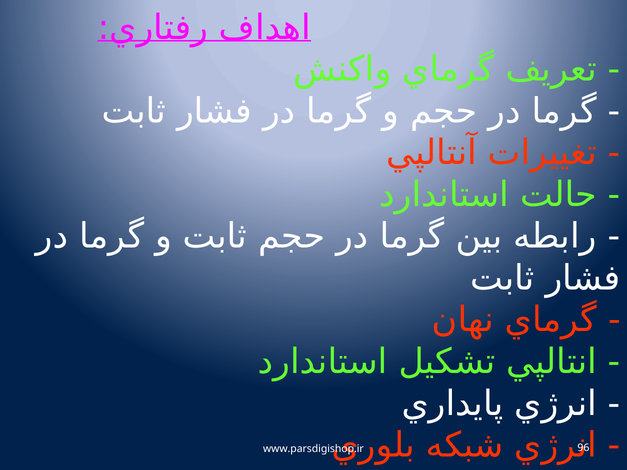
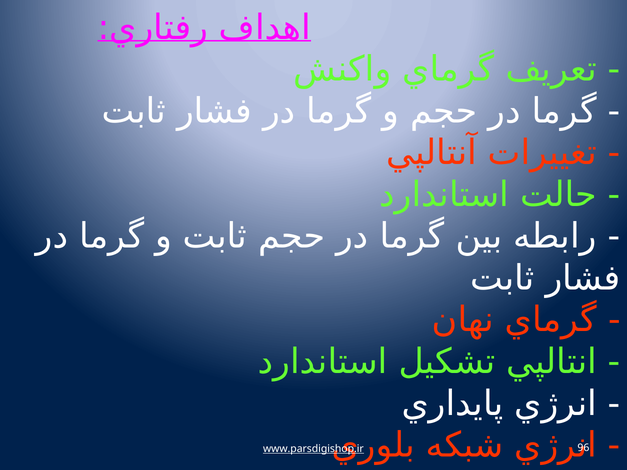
www.parsdigishop.ir underline: none -> present
